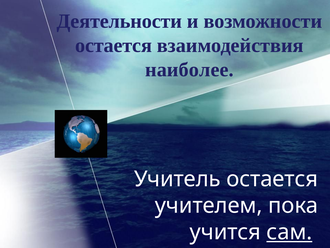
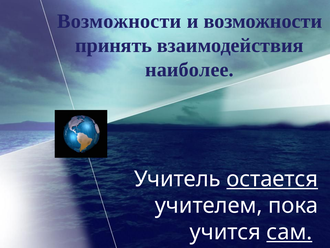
Деятельности at (119, 21): Деятельности -> Возможности
остается at (114, 45): остается -> принять
остается at (272, 179) underline: none -> present
